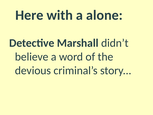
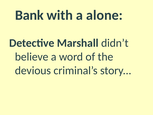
Here: Here -> Bank
